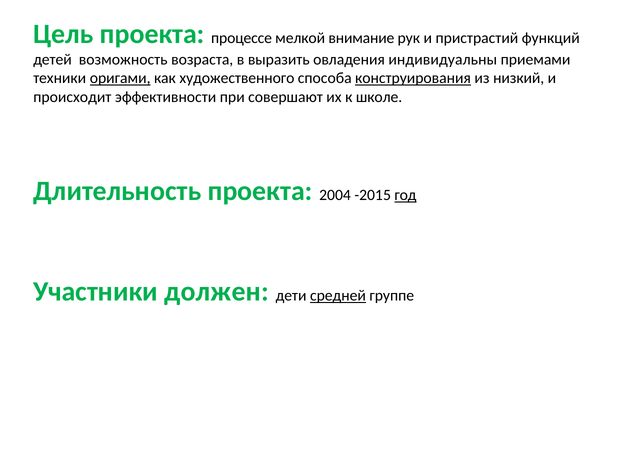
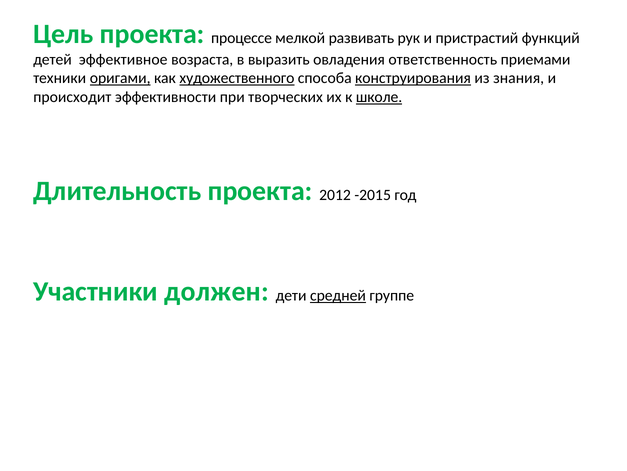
внимание: внимание -> развивать
возможность: возможность -> эффективное
индивидуальны: индивидуальны -> ответственность
художественного underline: none -> present
низкий: низкий -> знания
совершают: совершают -> творческих
школе underline: none -> present
2004: 2004 -> 2012
год underline: present -> none
